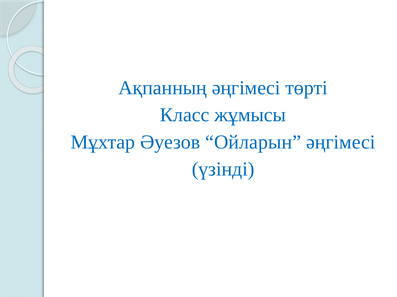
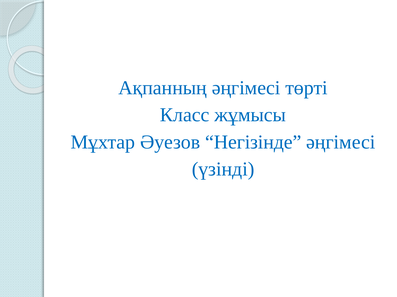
Ойларын: Ойларын -> Негізінде
